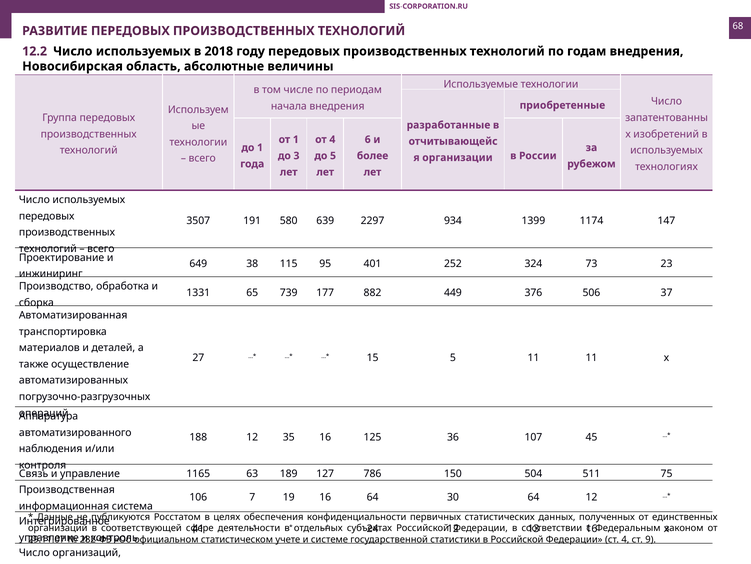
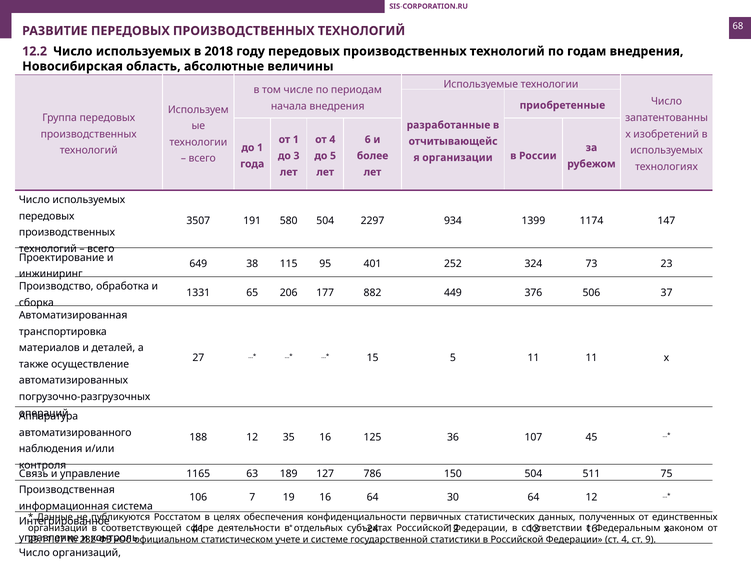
580 639: 639 -> 504
739: 739 -> 206
